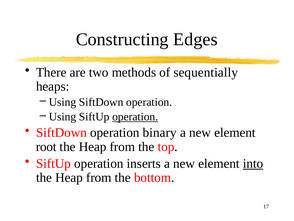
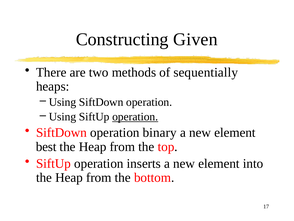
Edges: Edges -> Given
root: root -> best
into underline: present -> none
